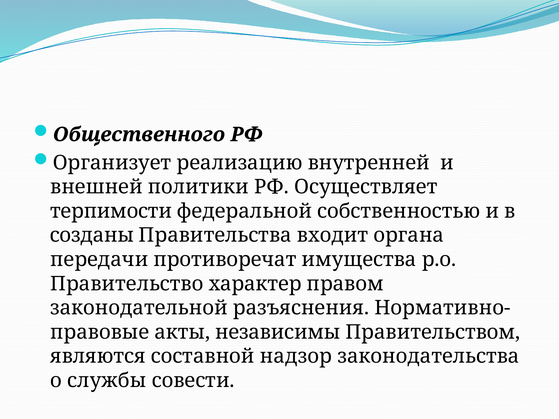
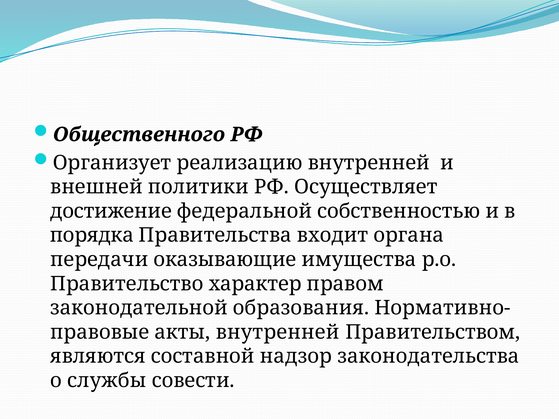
терпимости: терпимости -> достижение
созданы: созданы -> порядка
противоречат: противоречат -> оказывающие
разъяснения: разъяснения -> образования
акты независимы: независимы -> внутренней
